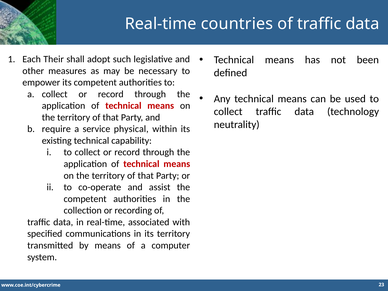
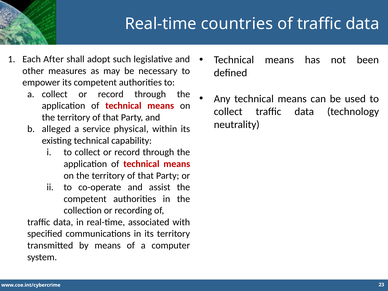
Their: Their -> After
require: require -> alleged
